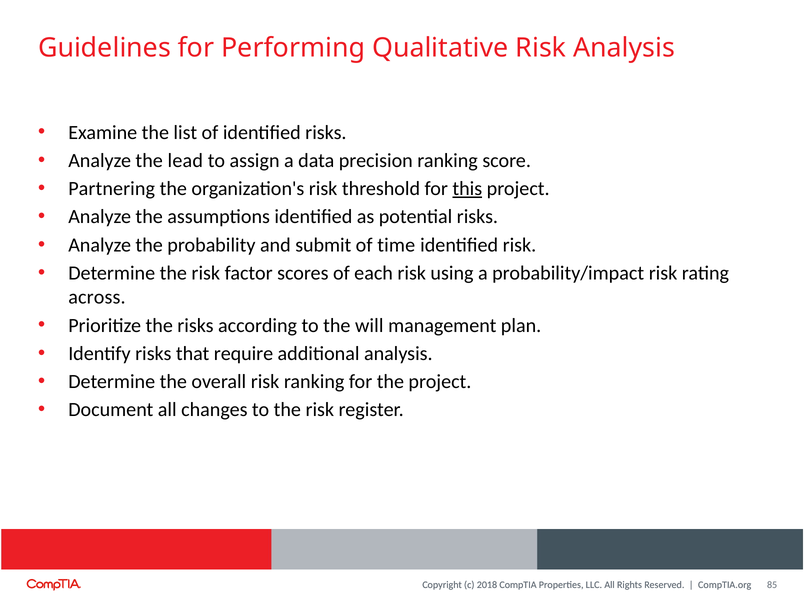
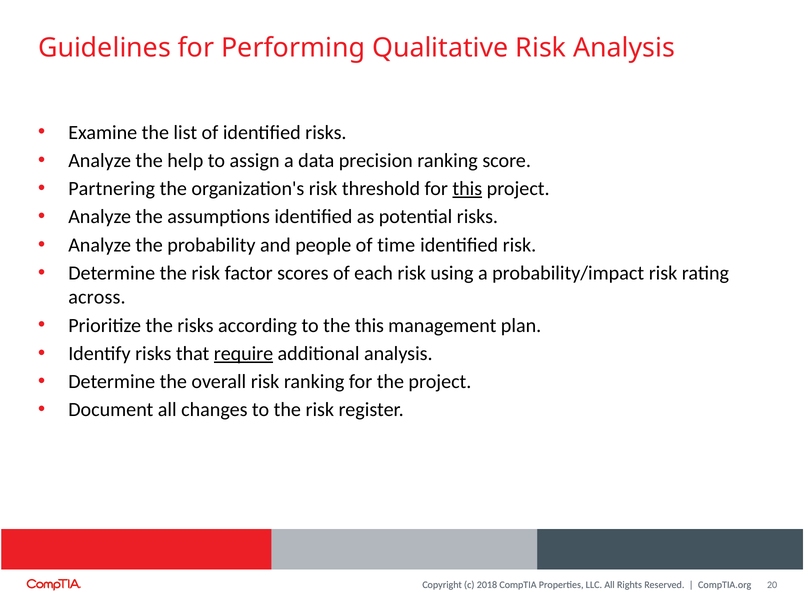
lead: lead -> help
submit: submit -> people
the will: will -> this
require underline: none -> present
85: 85 -> 20
